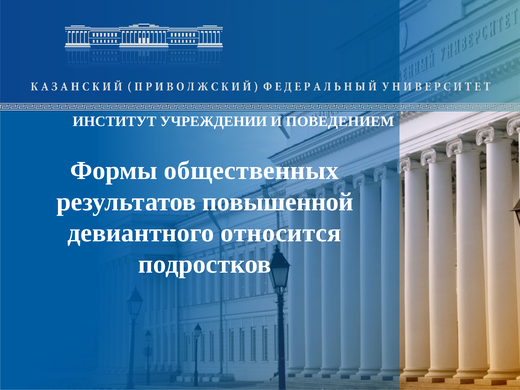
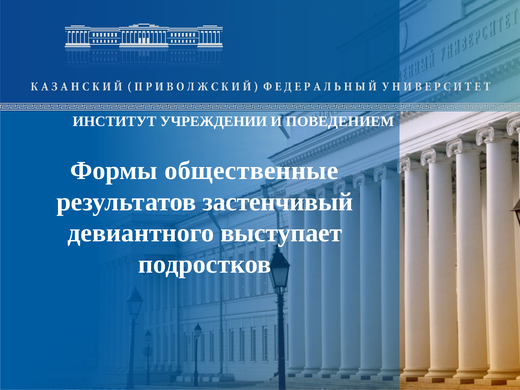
общественных: общественных -> общественные
повышенной: повышенной -> застенчивый
относится: относится -> выступает
